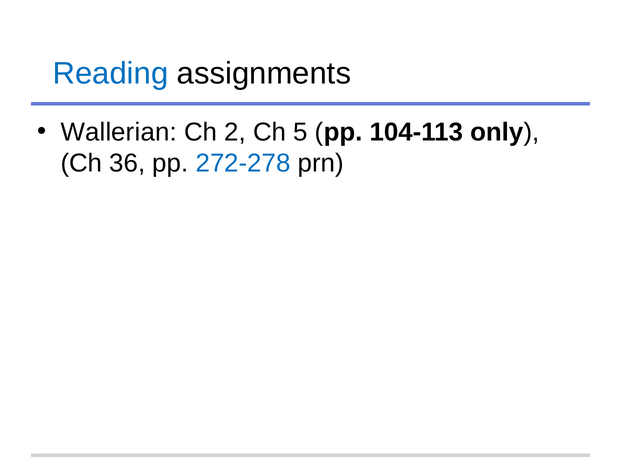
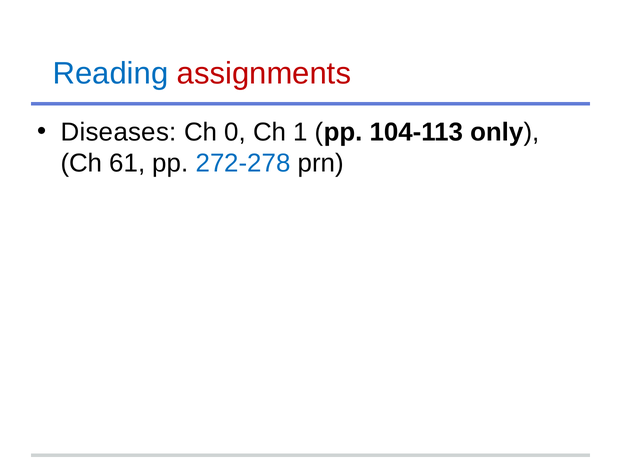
assignments colour: black -> red
Wallerian: Wallerian -> Diseases
2: 2 -> 0
5: 5 -> 1
36: 36 -> 61
